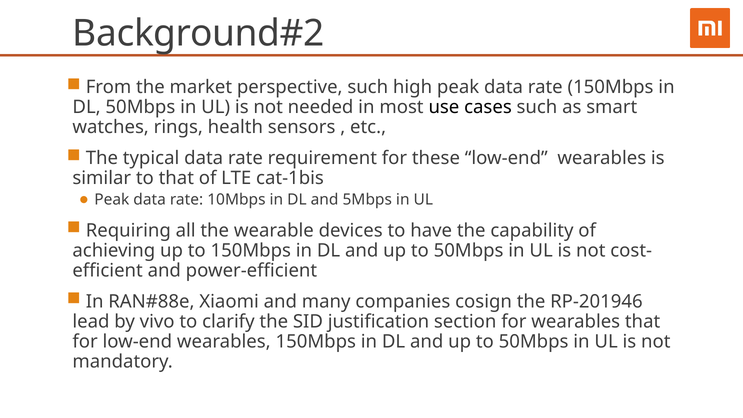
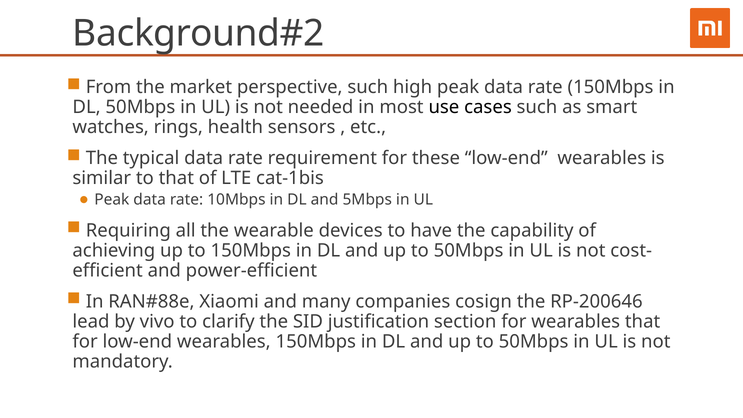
RP-201946: RP-201946 -> RP-200646
